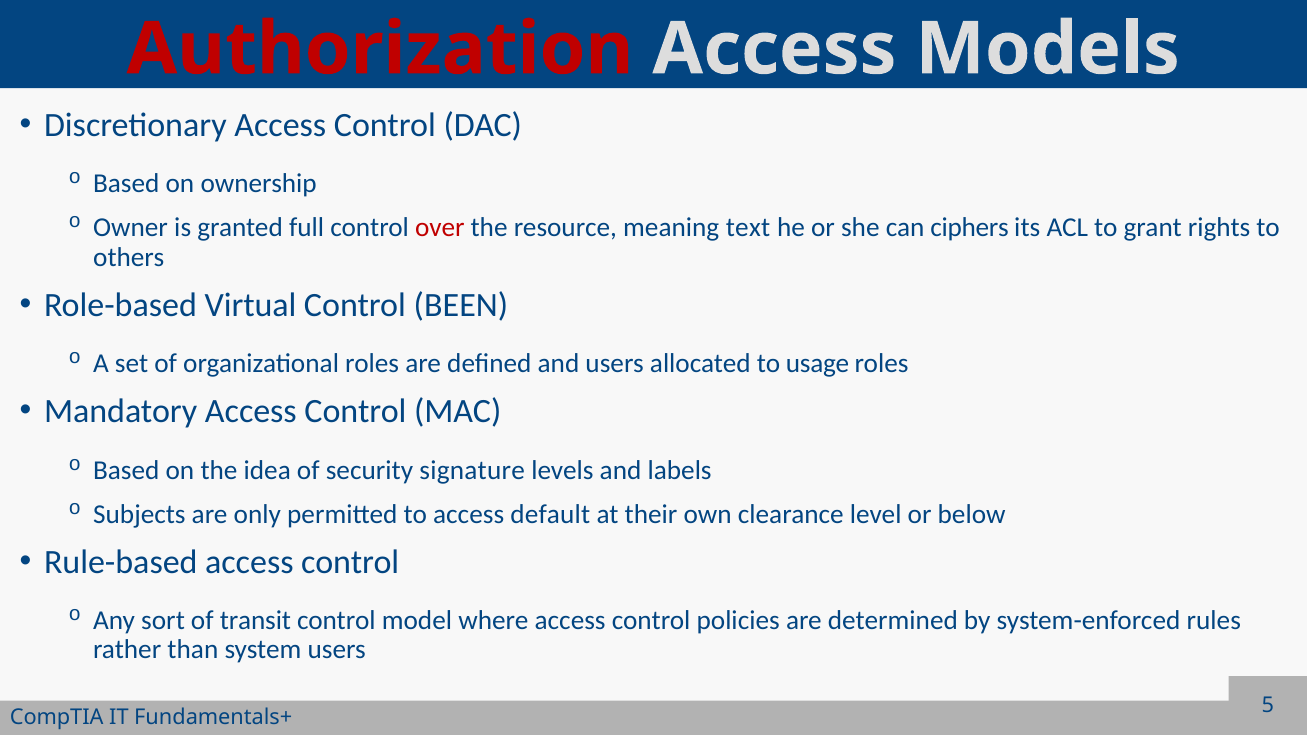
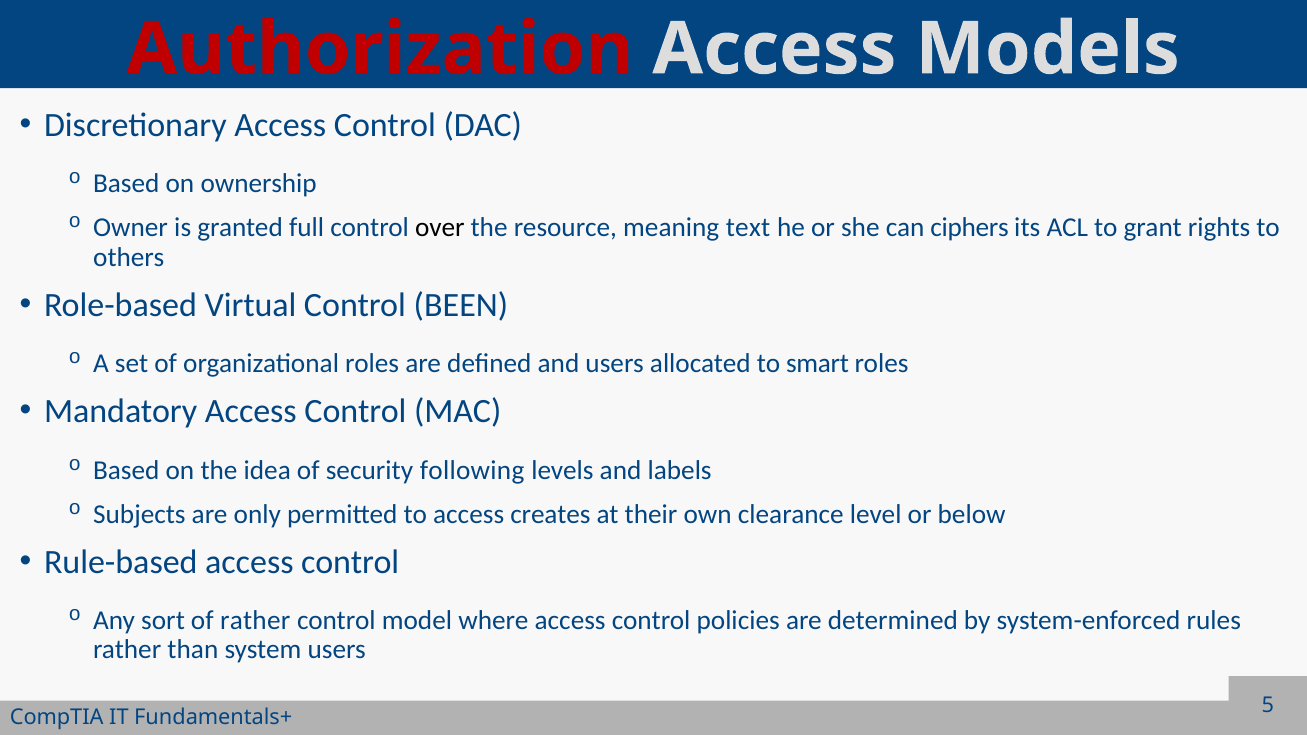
over colour: red -> black
usage: usage -> smart
signature: signature -> following
default: default -> creates
of transit: transit -> rather
